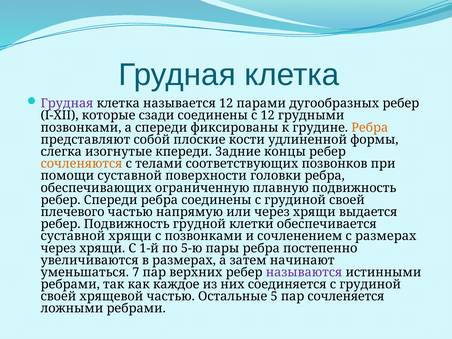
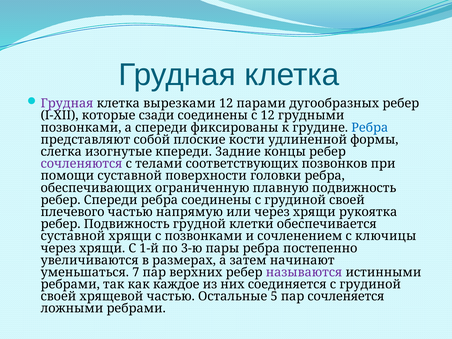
называется: называется -> вырезками
Ребра at (370, 128) colour: orange -> blue
сочленяются colour: orange -> purple
выдается: выдается -> рукоятка
с размерах: размерах -> ключицы
5-ю: 5-ю -> 3-ю
